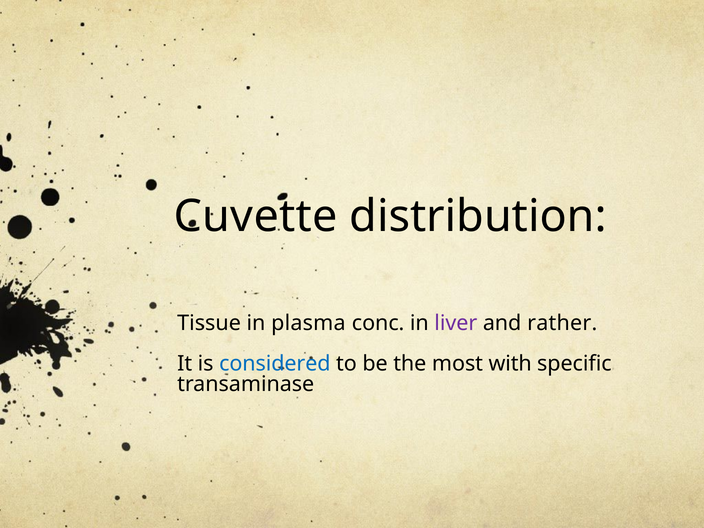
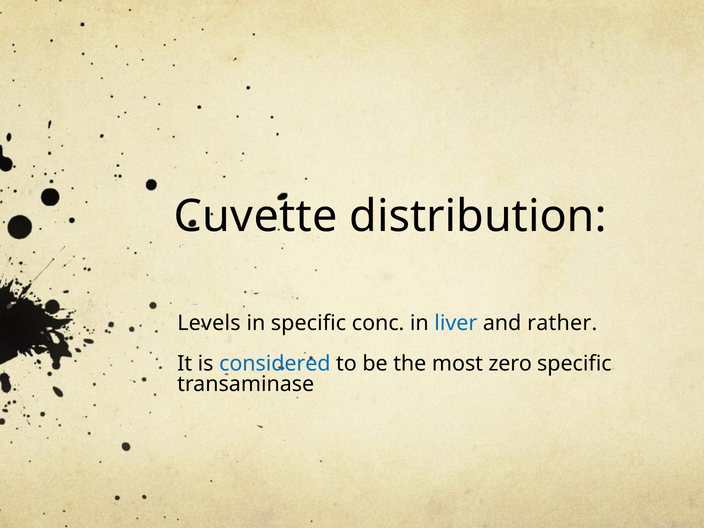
Tissue: Tissue -> Levels
in plasma: plasma -> specific
liver colour: purple -> blue
with: with -> zero
